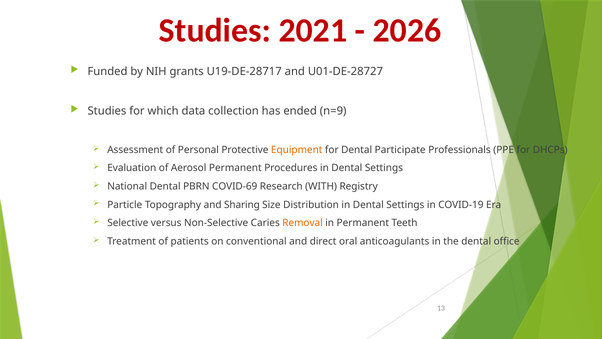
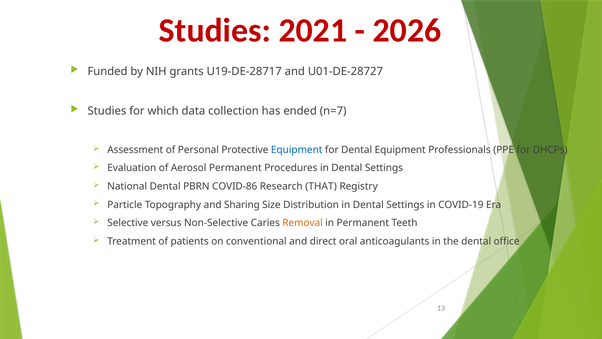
n=9: n=9 -> n=7
Equipment at (297, 150) colour: orange -> blue
Dental Participate: Participate -> Equipment
COVID-69: COVID-69 -> COVID-86
WITH: WITH -> THAT
